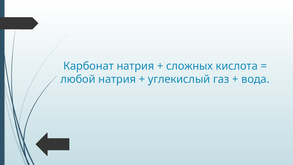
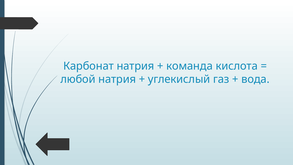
сложных: сложных -> команда
